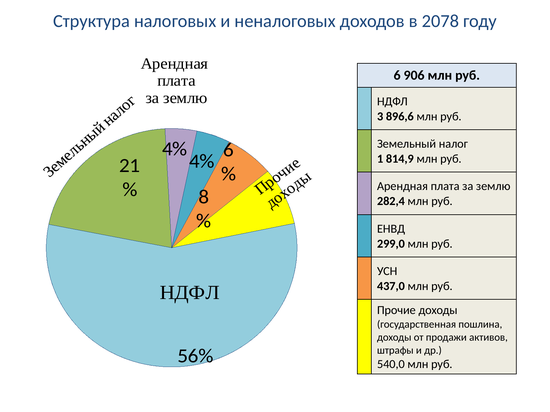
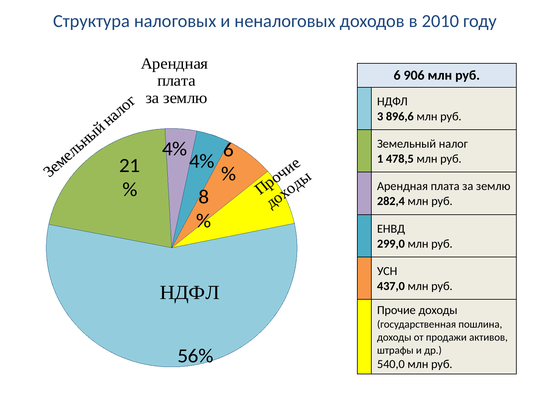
2078: 2078 -> 2010
814,9: 814,9 -> 478,5
